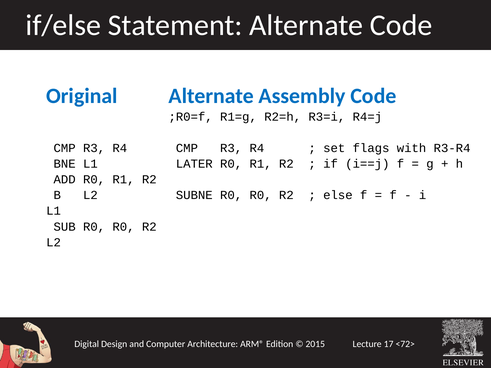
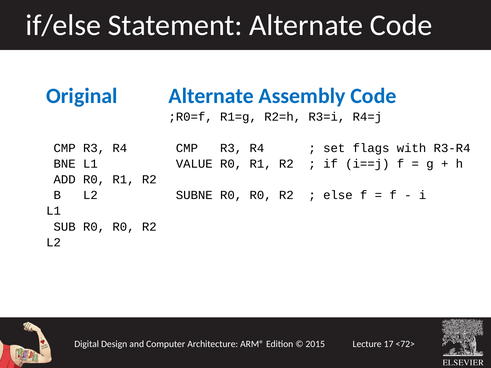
LATER: LATER -> VALUE
